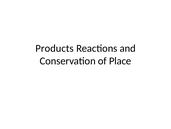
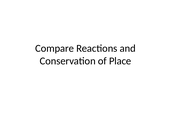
Products: Products -> Compare
